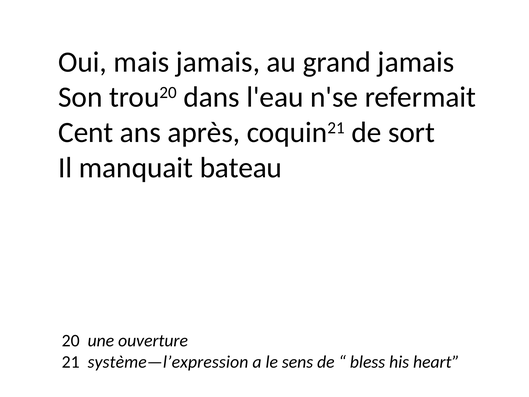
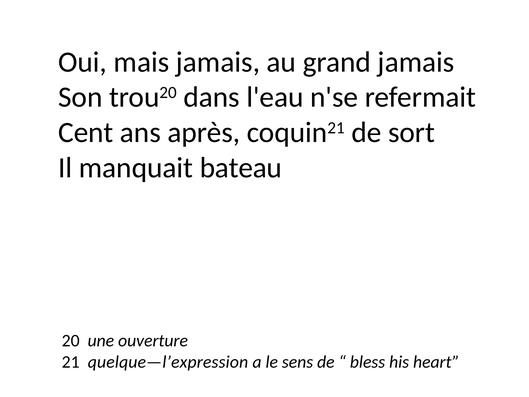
système—l’expression: système—l’expression -> quelque—l’expression
